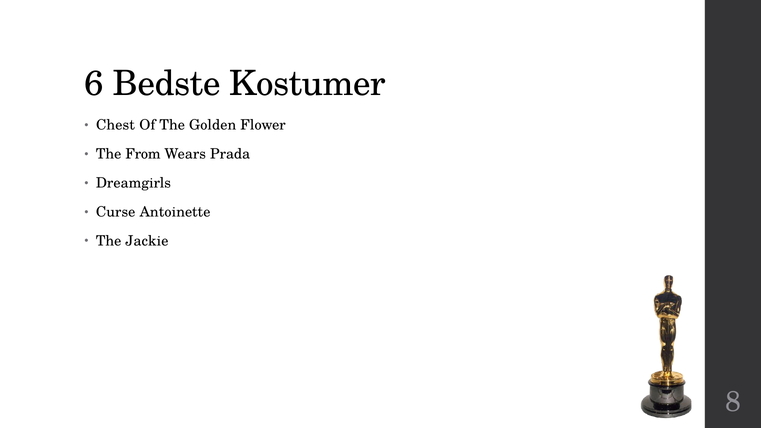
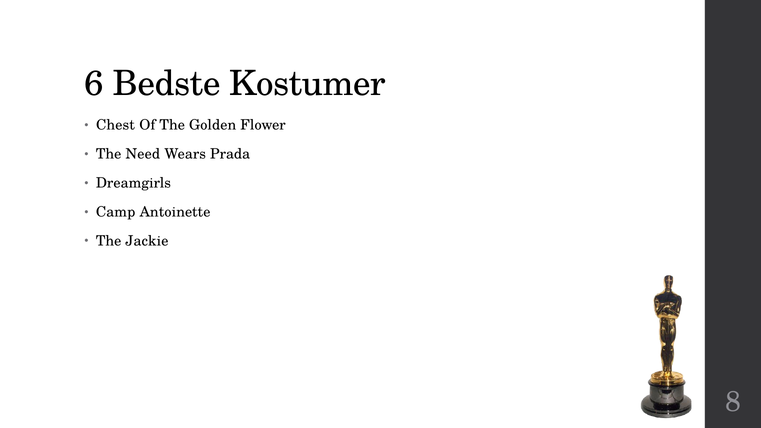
From: From -> Need
Curse: Curse -> Camp
